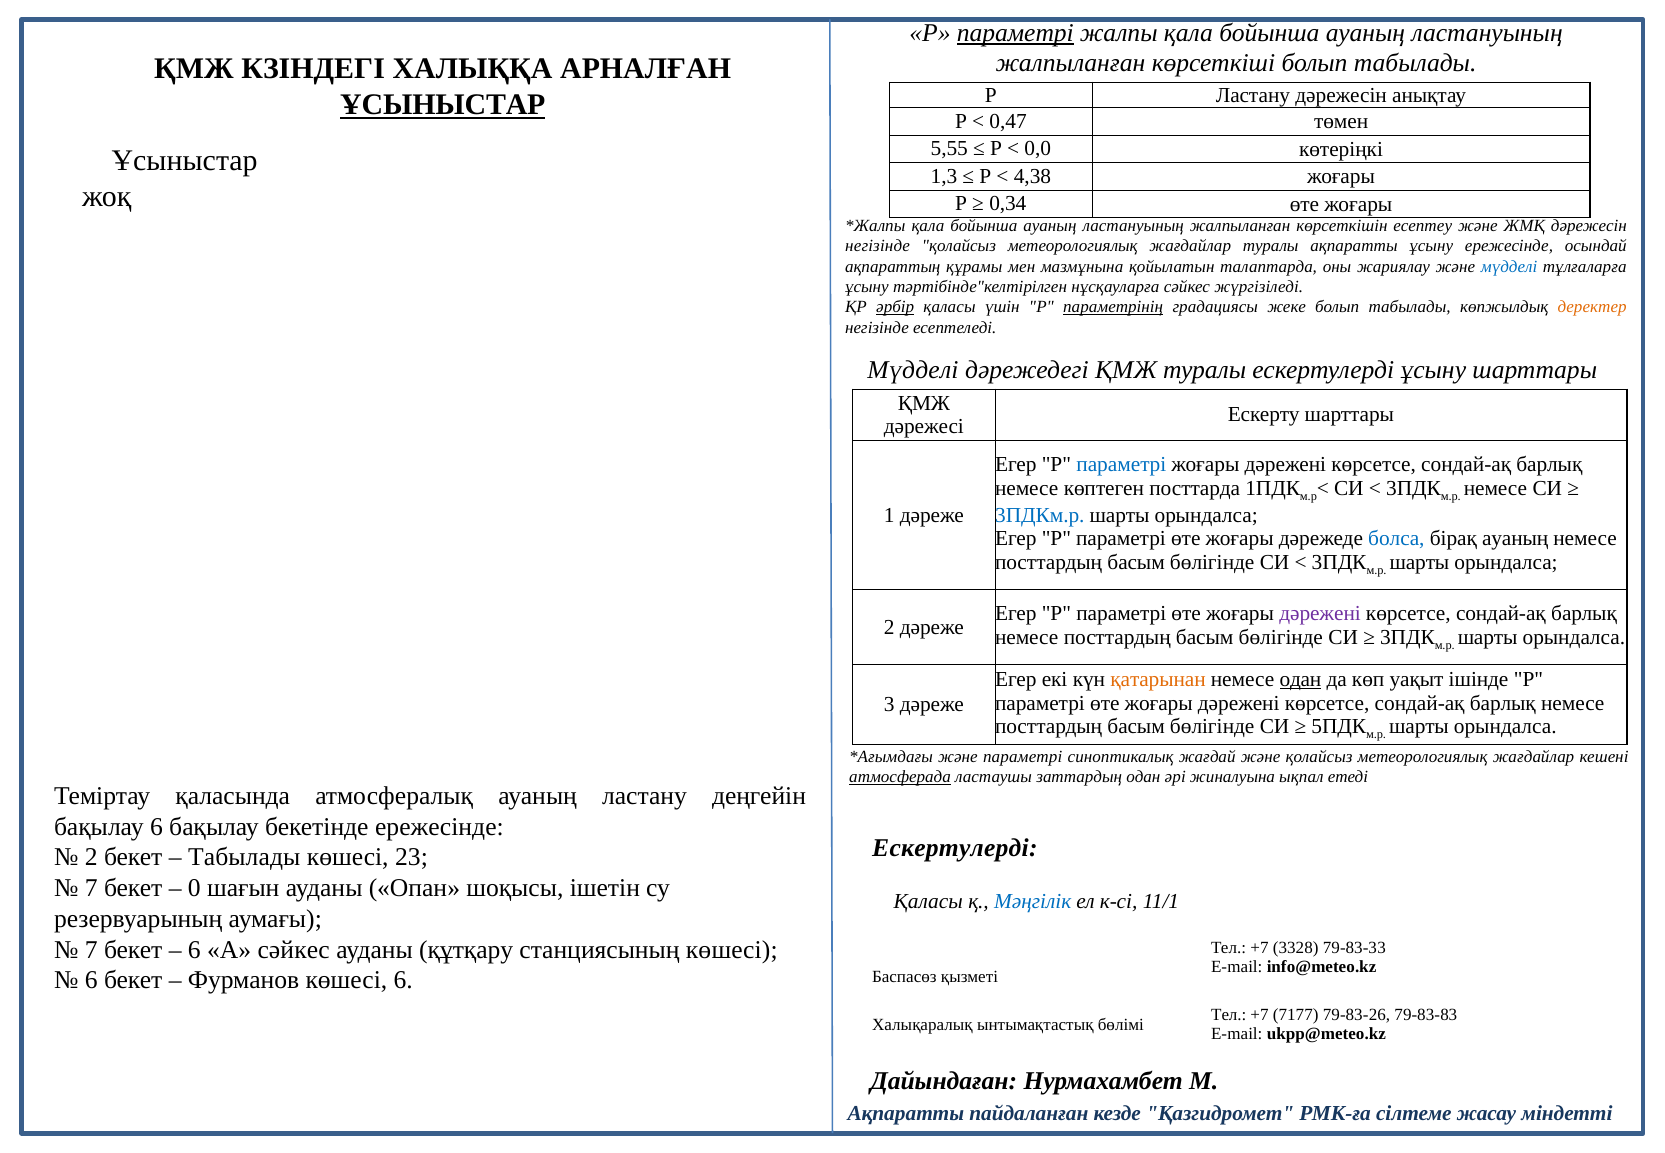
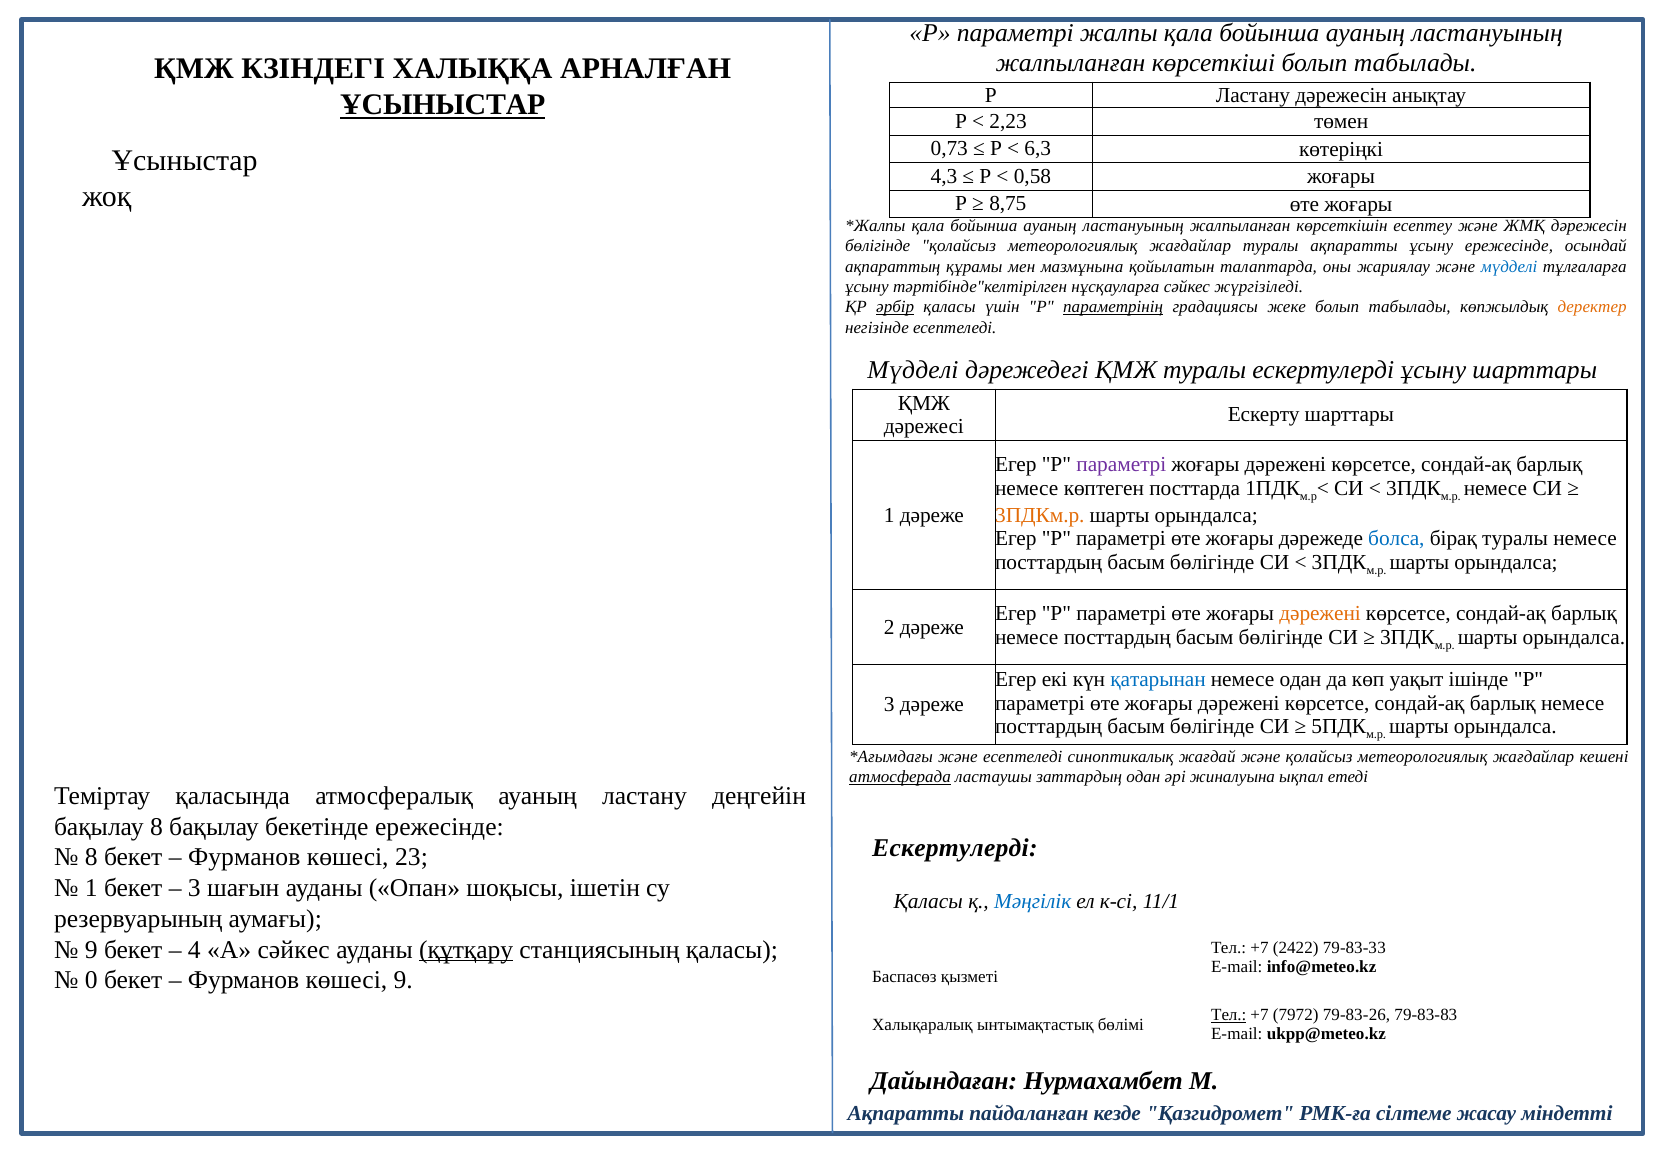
параметрі at (1015, 33) underline: present -> none
0,47: 0,47 -> 2,23
5,55: 5,55 -> 0,73
0,0: 0,0 -> 6,3
1,3: 1,3 -> 4,3
4,38: 4,38 -> 0,58
0,34: 0,34 -> 8,75
негізінде at (878, 246): негізінде -> бөлігінде
параметрі at (1121, 465) colour: blue -> purple
3ПДКм.р colour: blue -> orange
бірақ ауаның: ауаның -> туралы
дәрежені at (1320, 613) colour: purple -> orange
қатарынан colour: orange -> blue
одан at (1300, 679) underline: present -> none
және параметрі: параметрі -> есептеледі
бақылау 6: 6 -> 8
2 at (91, 857): 2 -> 8
Табылады at (244, 857): Табылады -> Фурманов
7 at (91, 888): 7 -> 1
0 at (194, 888): 0 -> 3
7 at (91, 949): 7 -> 9
6 at (194, 949): 6 -> 4
құтқару underline: none -> present
станциясының көшесі: көшесі -> қаласы
3328: 3328 -> 2422
6 at (91, 980): 6 -> 0
көшесі 6: 6 -> 9
Тел at (1229, 1015) underline: none -> present
7177: 7177 -> 7972
